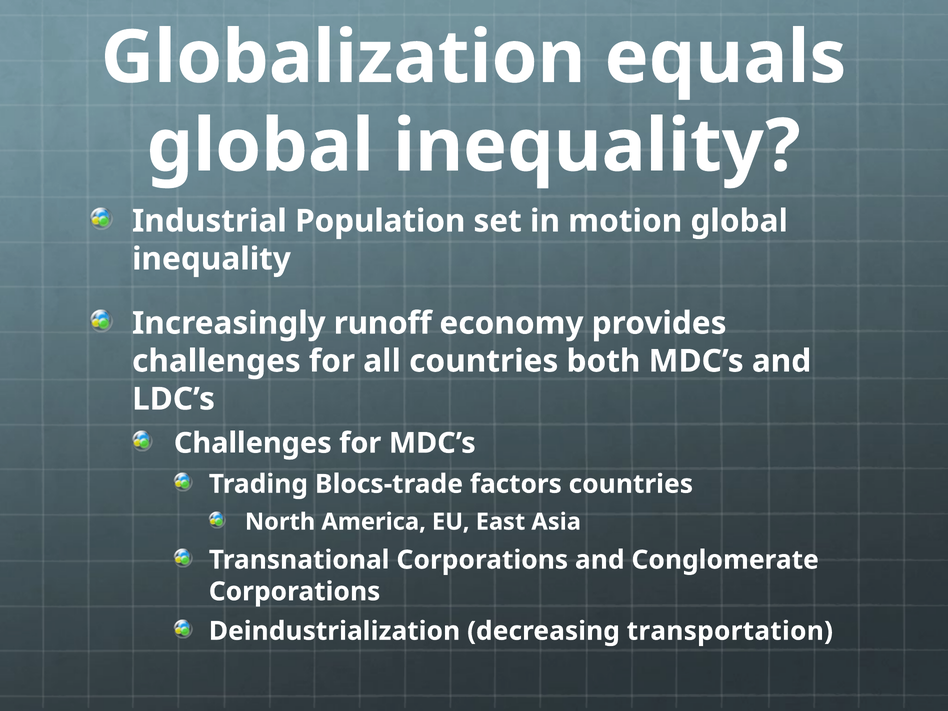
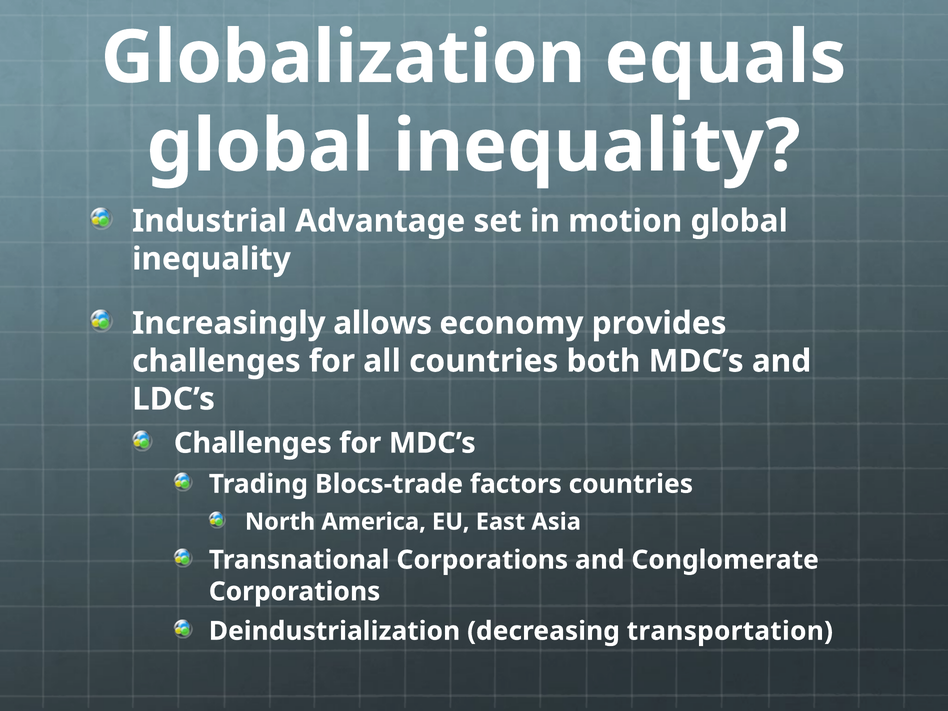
Population: Population -> Advantage
runoff: runoff -> allows
